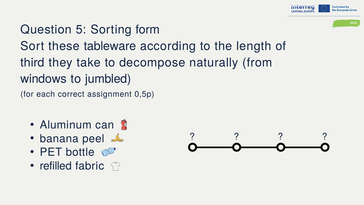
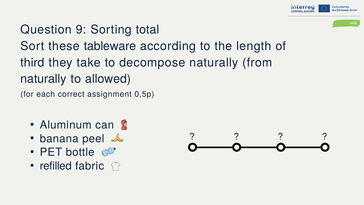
5: 5 -> 9
form: form -> total
windows at (44, 79): windows -> naturally
jumbled: jumbled -> allowed
